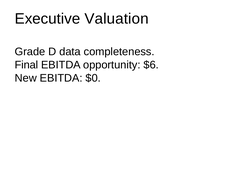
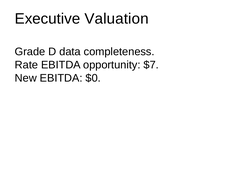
Final: Final -> Rate
$6: $6 -> $7
